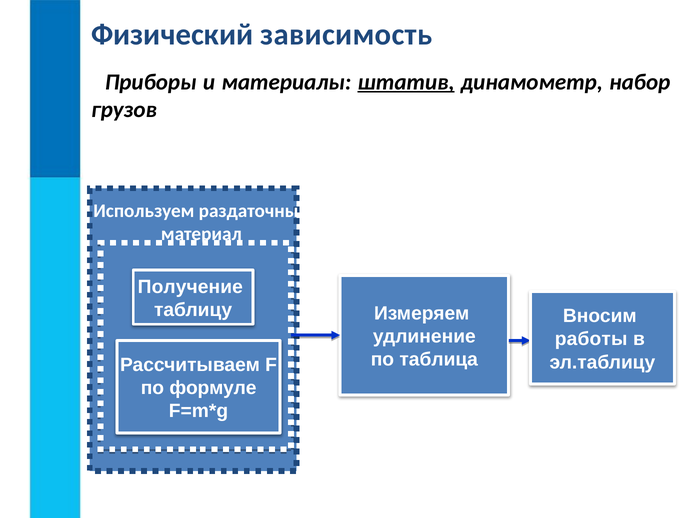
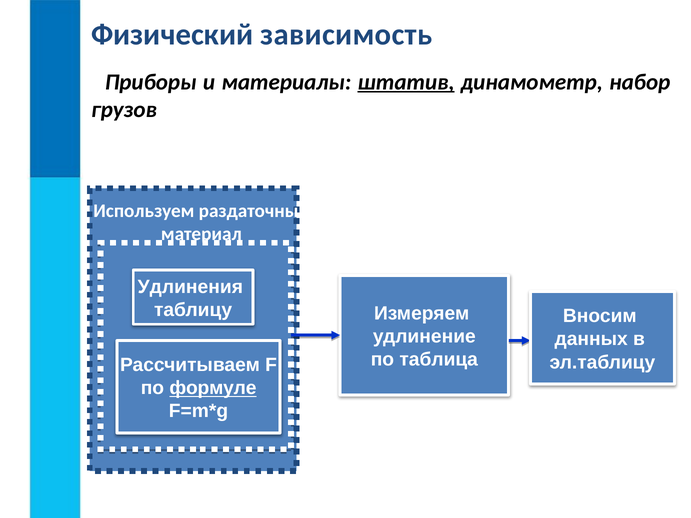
Получение: Получение -> Удлинения
работы: работы -> данных
формуле underline: none -> present
